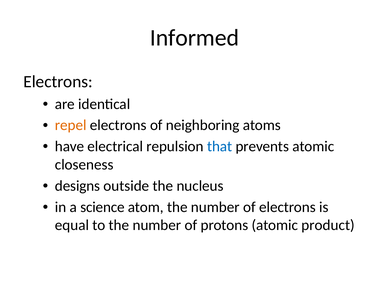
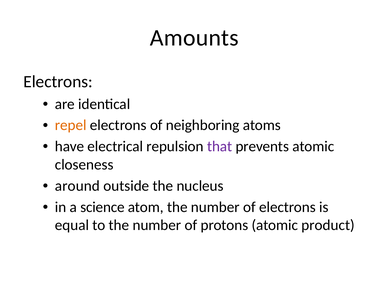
Informed: Informed -> Amounts
that colour: blue -> purple
designs: designs -> around
